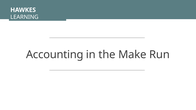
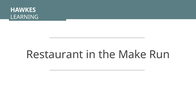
Accounting: Accounting -> Restaurant
